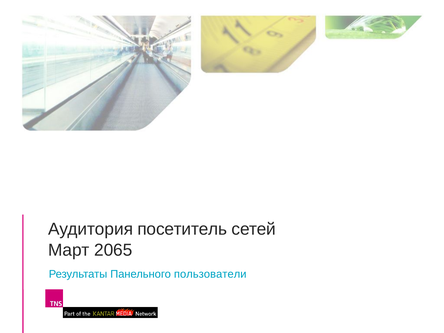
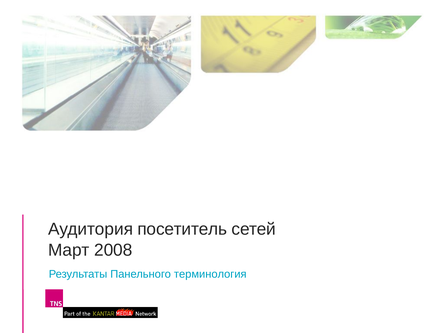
2065: 2065 -> 2008
пользователи: пользователи -> терминология
